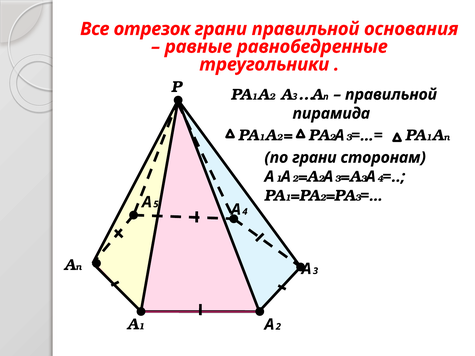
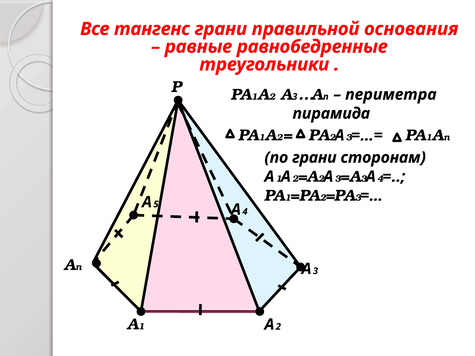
отрезок: отрезок -> тангенс
правильной at (391, 95): правильной -> периметра
